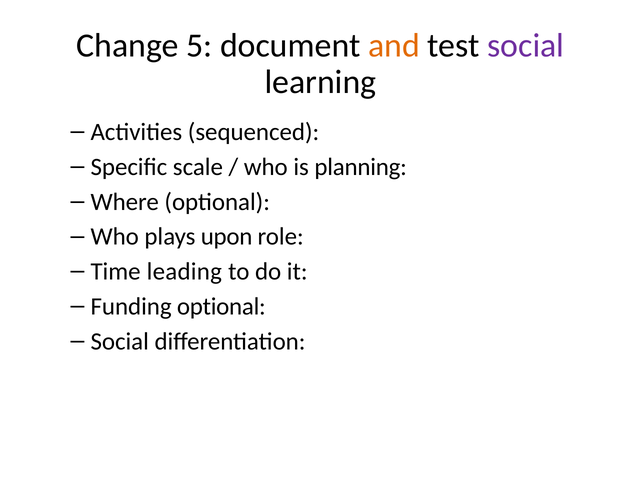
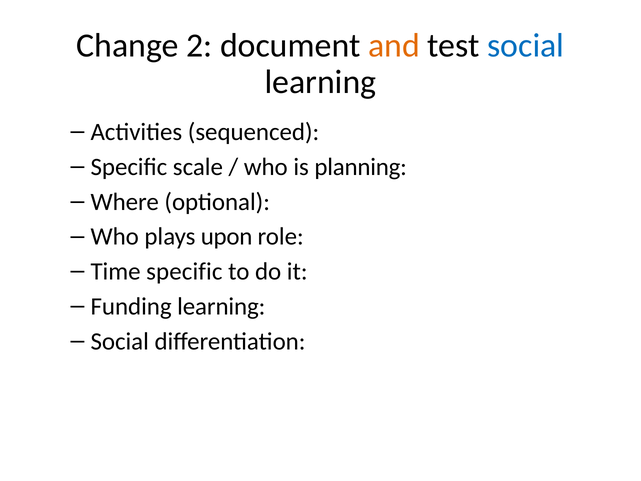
5: 5 -> 2
social at (526, 45) colour: purple -> blue
Time leading: leading -> specific
Funding optional: optional -> learning
